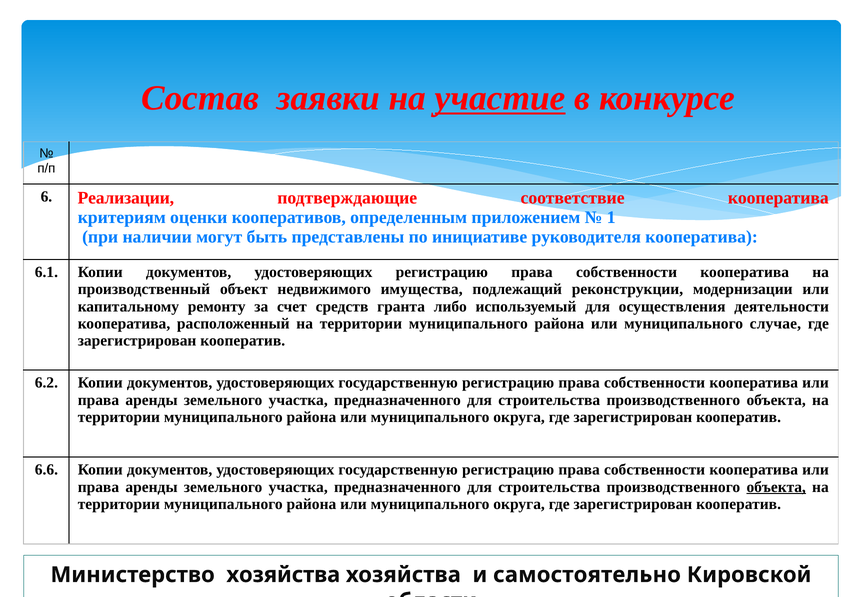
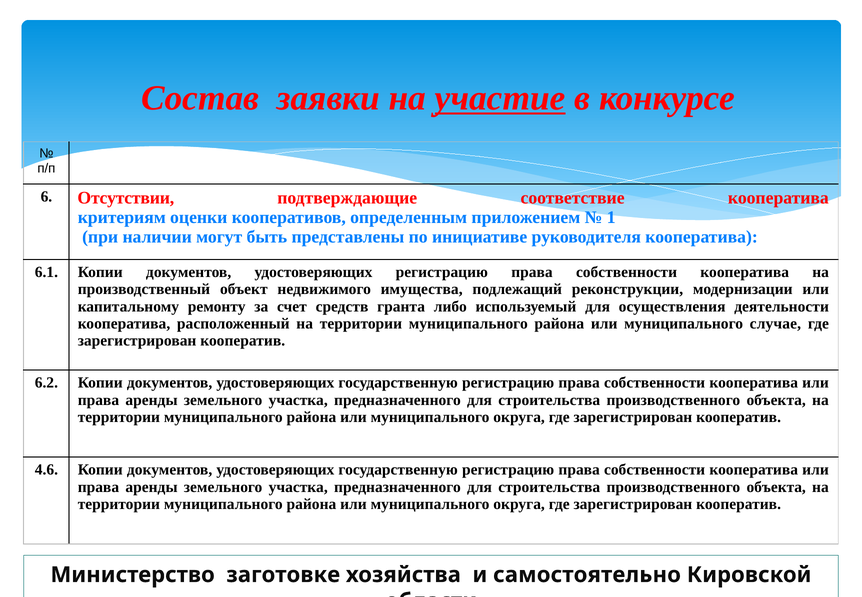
Реализации: Реализации -> Отсутствии
6.6: 6.6 -> 4.6
объекта at (776, 487) underline: present -> none
Министерство хозяйства: хозяйства -> заготовке
